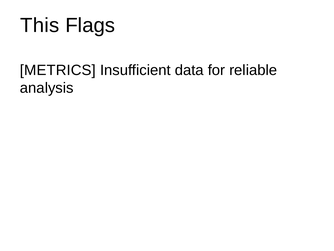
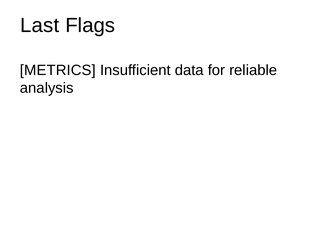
This: This -> Last
